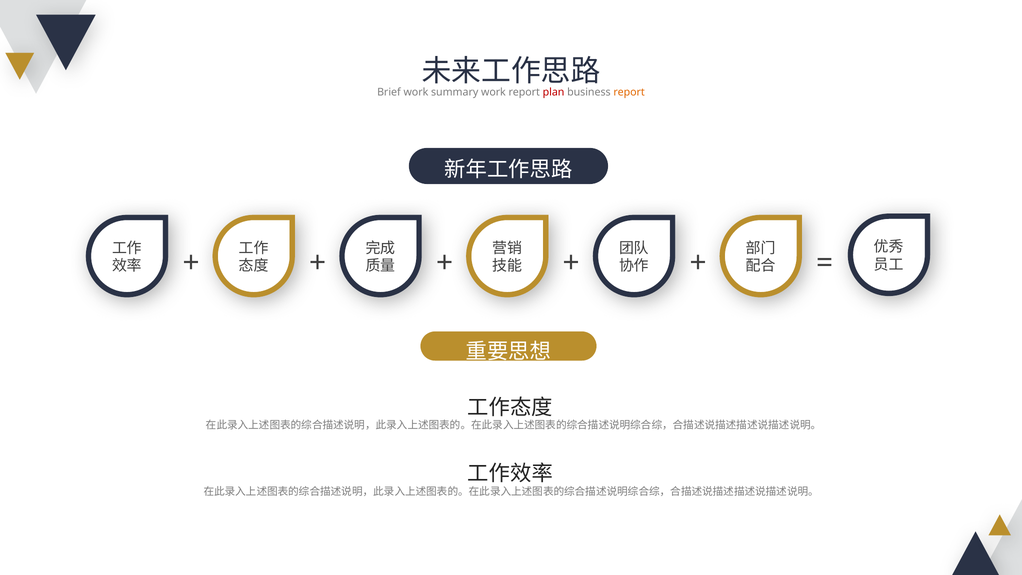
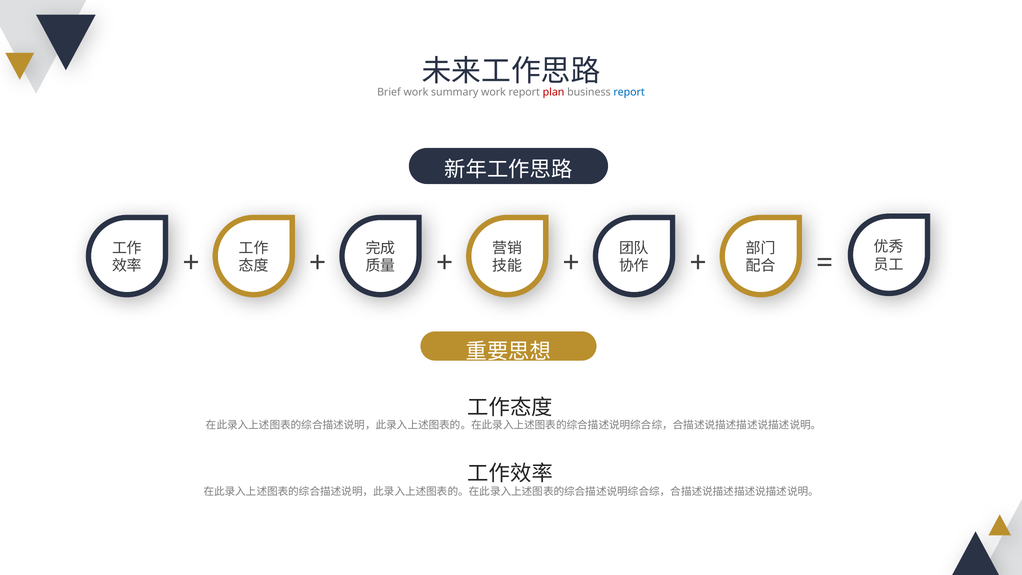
report at (629, 92) colour: orange -> blue
